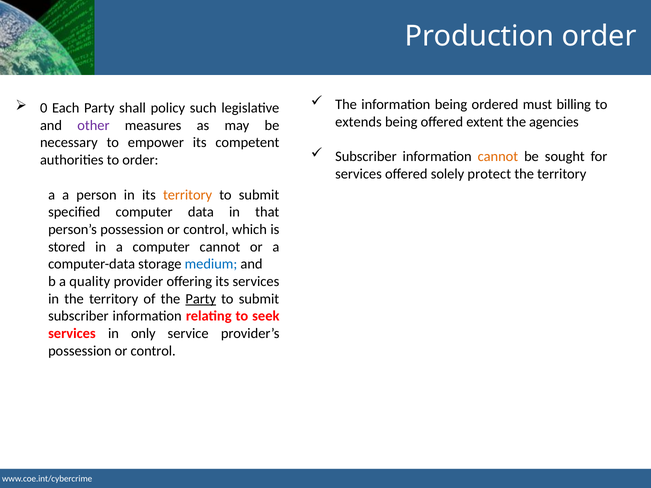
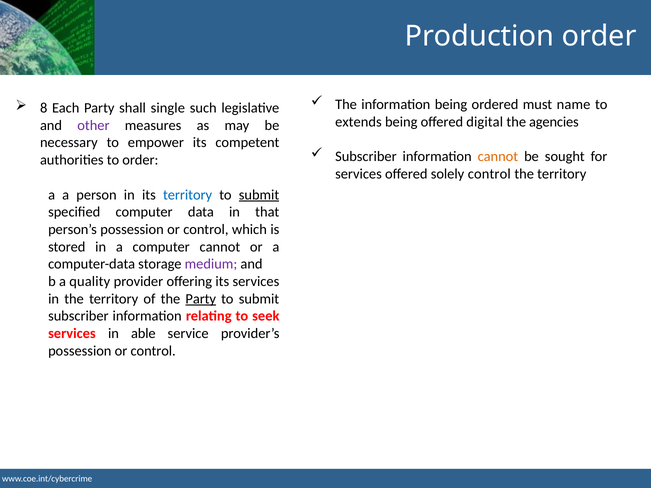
billing: billing -> name
0: 0 -> 8
policy: policy -> single
extent: extent -> digital
solely protect: protect -> control
territory at (188, 195) colour: orange -> blue
submit at (259, 195) underline: none -> present
medium colour: blue -> purple
only: only -> able
